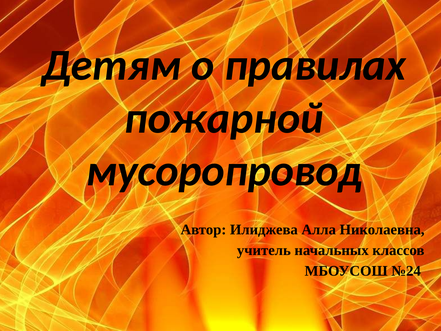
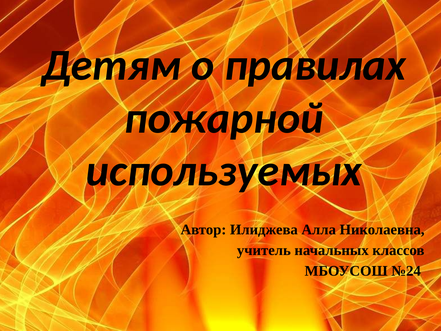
мусоропровод: мусоропровод -> используемых
